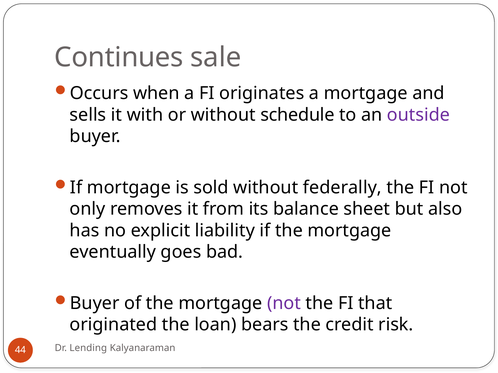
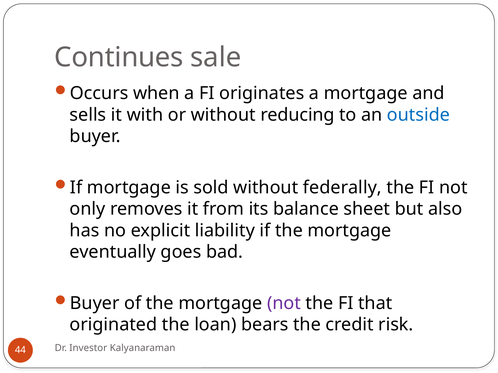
schedule: schedule -> reducing
outside colour: purple -> blue
Lending: Lending -> Investor
